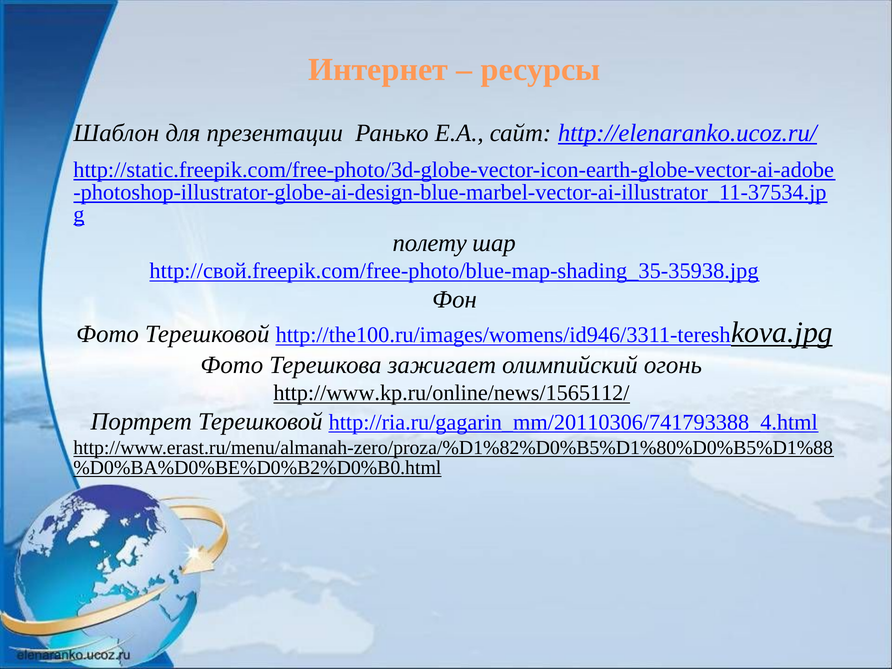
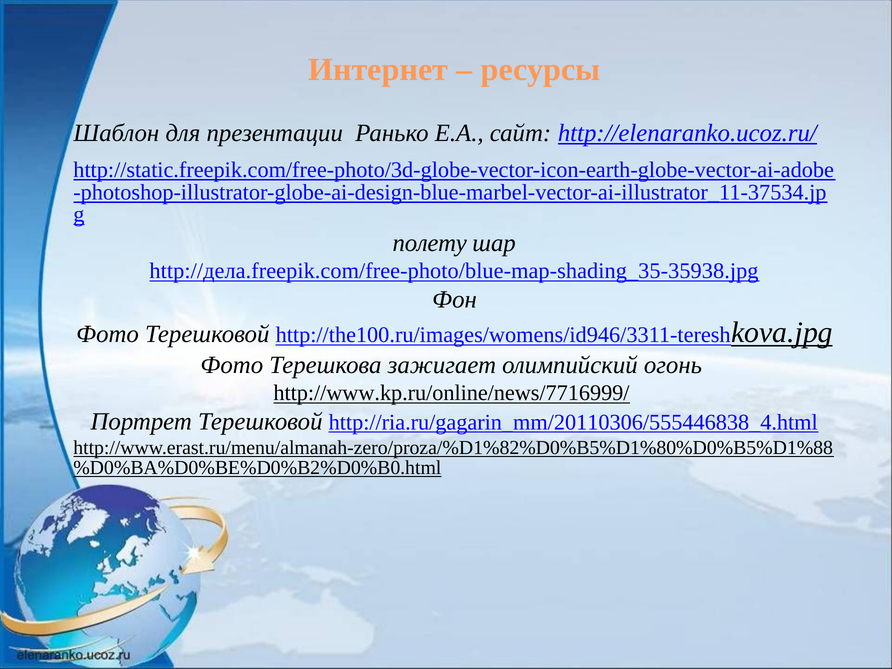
http://свой.freepik.com/free-photo/blue-map-shading_35-35938.jpg: http://свой.freepik.com/free-photo/blue-map-shading_35-35938.jpg -> http://дела.freepik.com/free-photo/blue-map-shading_35-35938.jpg
http://www.kp.ru/online/news/1565112/: http://www.kp.ru/online/news/1565112/ -> http://www.kp.ru/online/news/7716999/
http://ria.ru/gagarin_mm/20110306/741793388_4.html: http://ria.ru/gagarin_mm/20110306/741793388_4.html -> http://ria.ru/gagarin_mm/20110306/555446838_4.html
